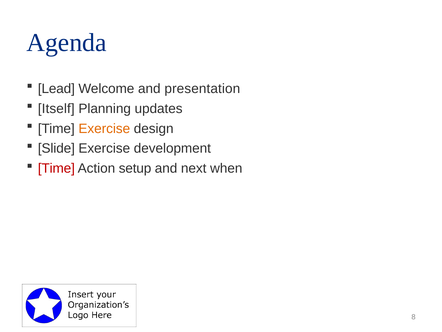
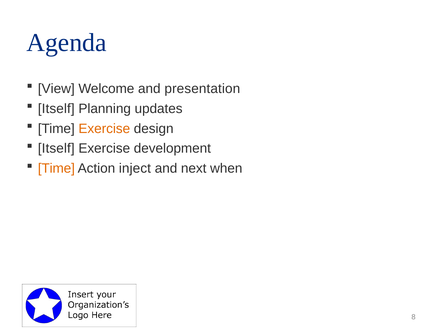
Lead: Lead -> View
Slide at (56, 148): Slide -> Itself
Time at (56, 168) colour: red -> orange
setup: setup -> inject
